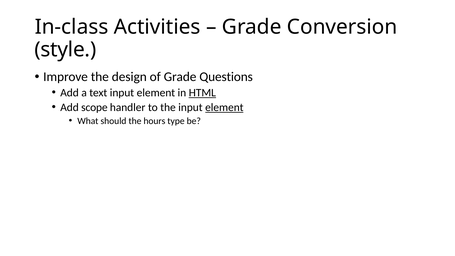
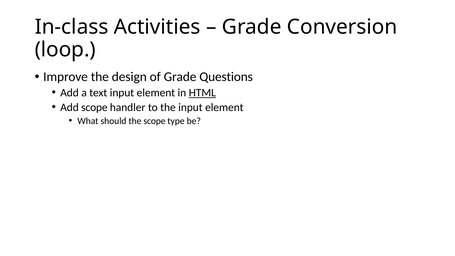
style: style -> loop
element at (224, 107) underline: present -> none
the hours: hours -> scope
